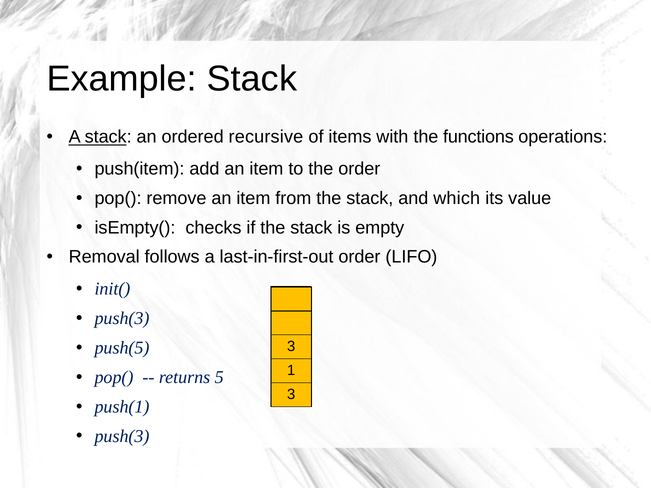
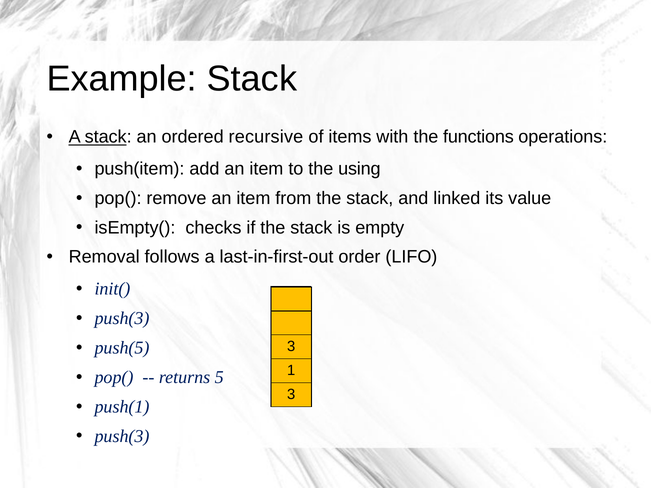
the order: order -> using
which: which -> linked
